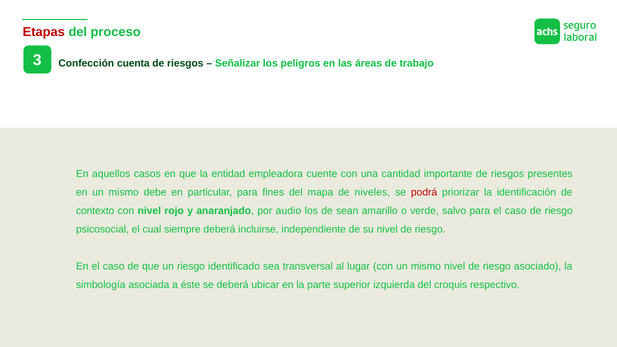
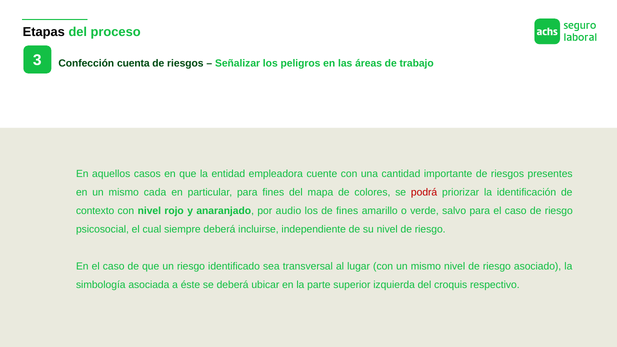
Etapas colour: red -> black
debe: debe -> cada
niveles: niveles -> colores
de sean: sean -> fines
